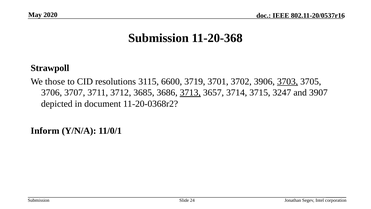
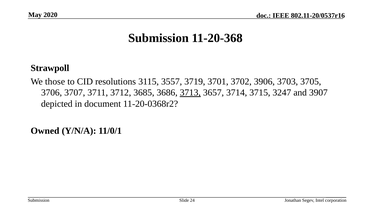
6600: 6600 -> 3557
3703 underline: present -> none
Inform: Inform -> Owned
